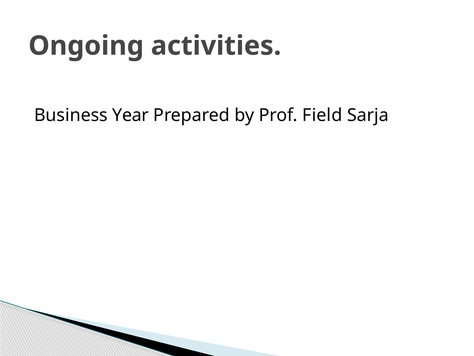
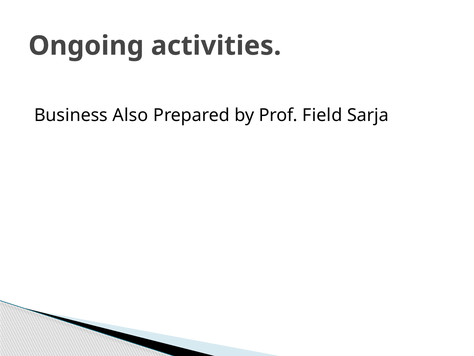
Year: Year -> Also
